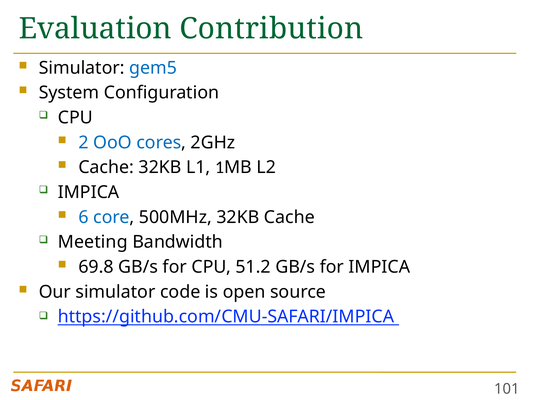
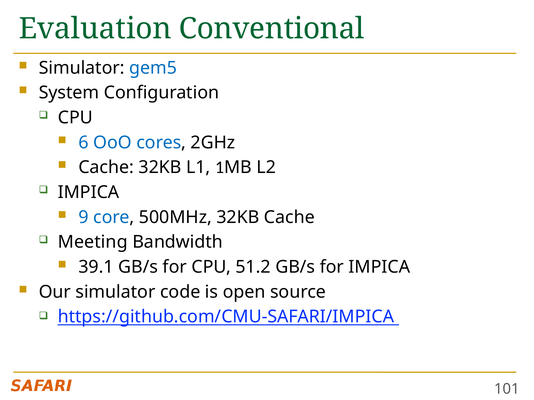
Contribution: Contribution -> Conventional
2: 2 -> 6
6: 6 -> 9
69.8: 69.8 -> 39.1
